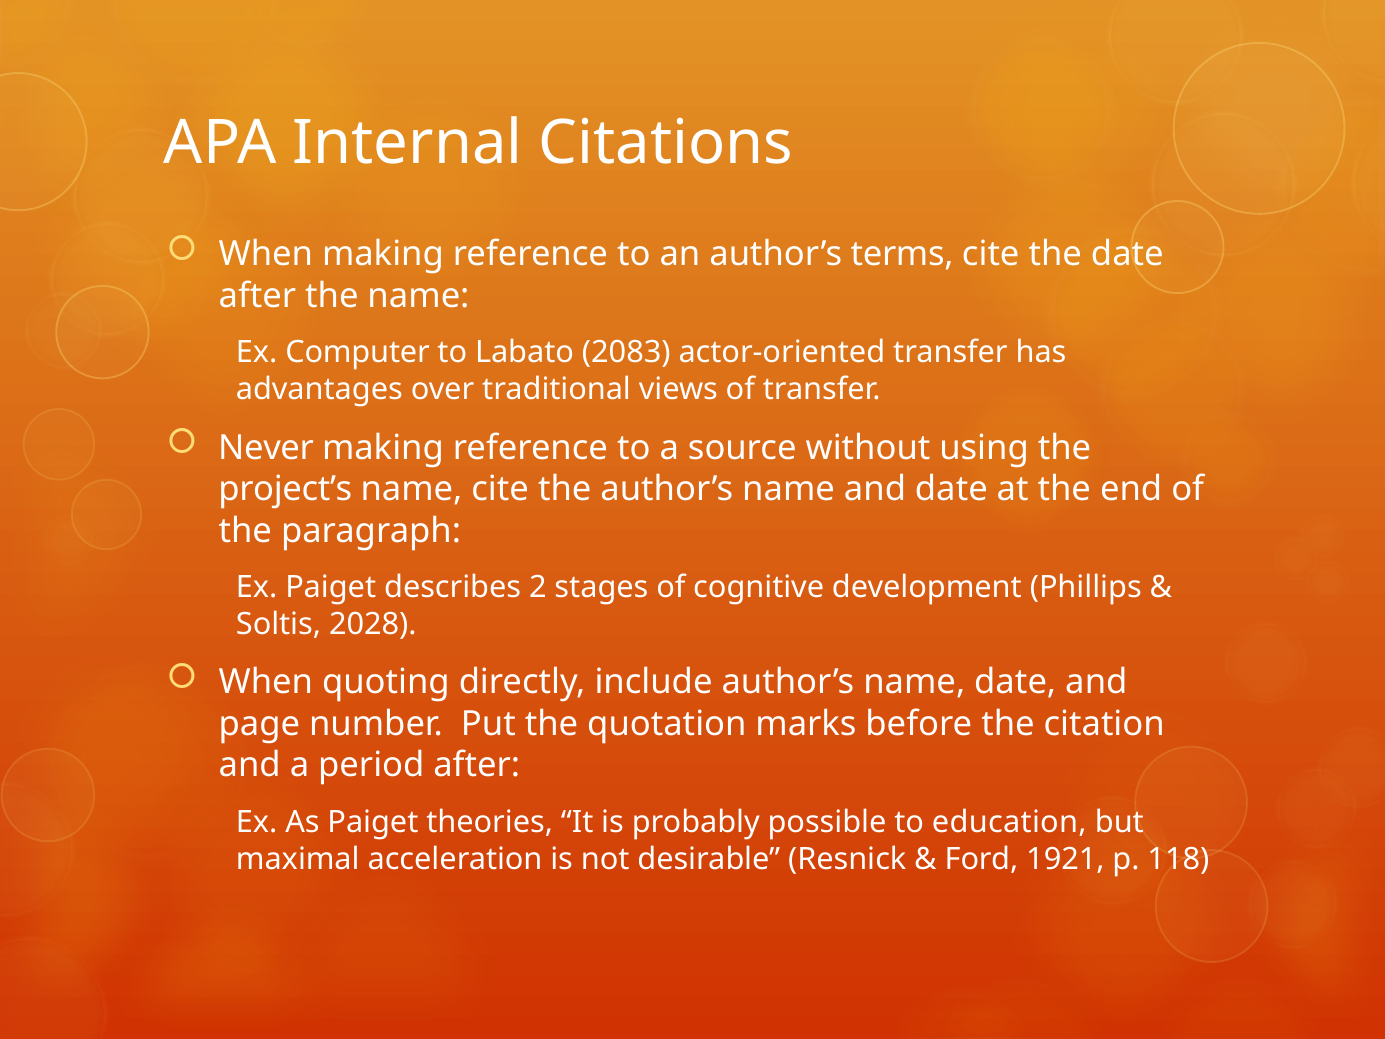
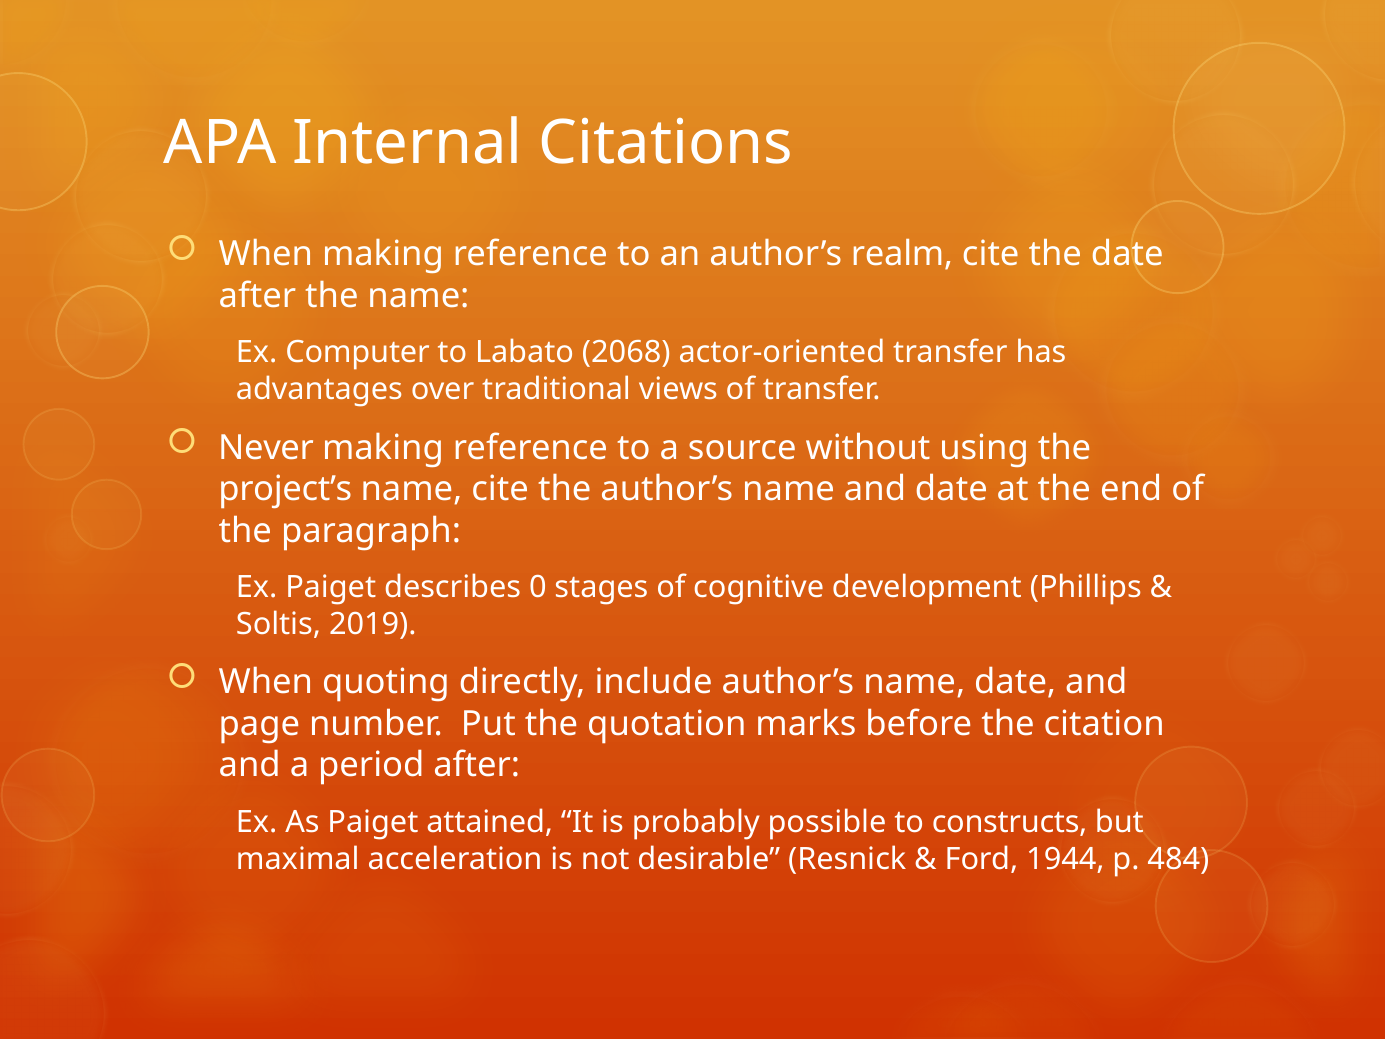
terms: terms -> realm
2083: 2083 -> 2068
2: 2 -> 0
2028: 2028 -> 2019
theories: theories -> attained
education: education -> constructs
1921: 1921 -> 1944
118: 118 -> 484
